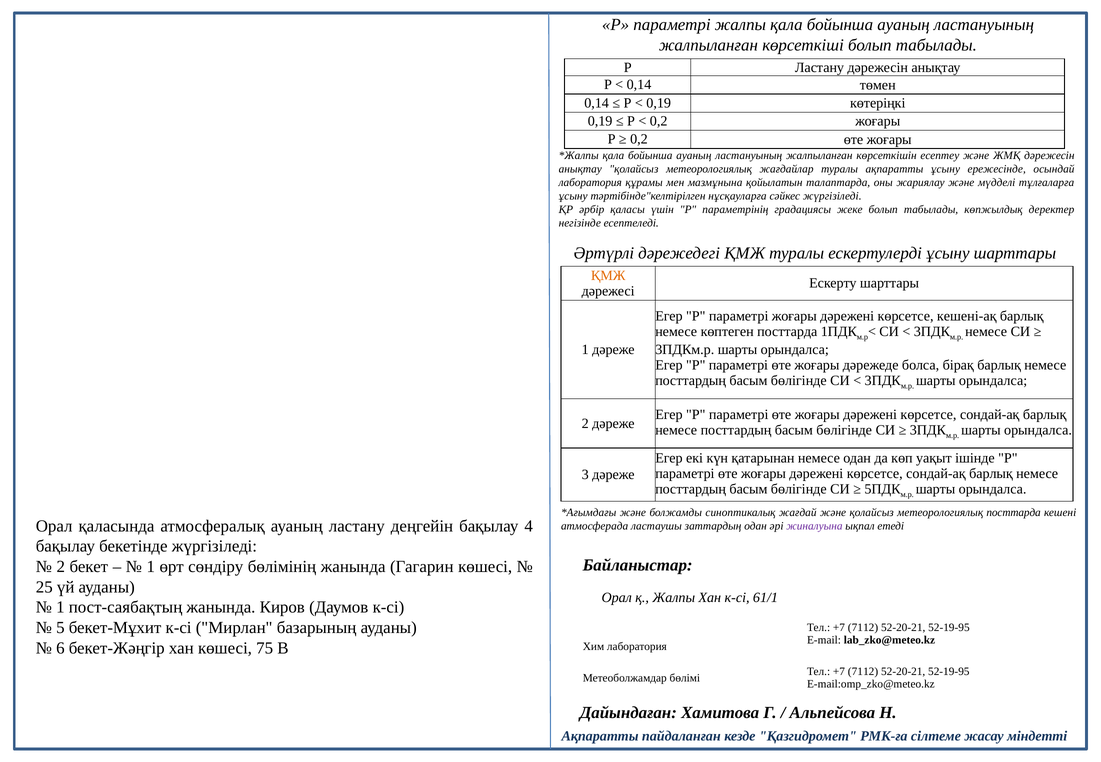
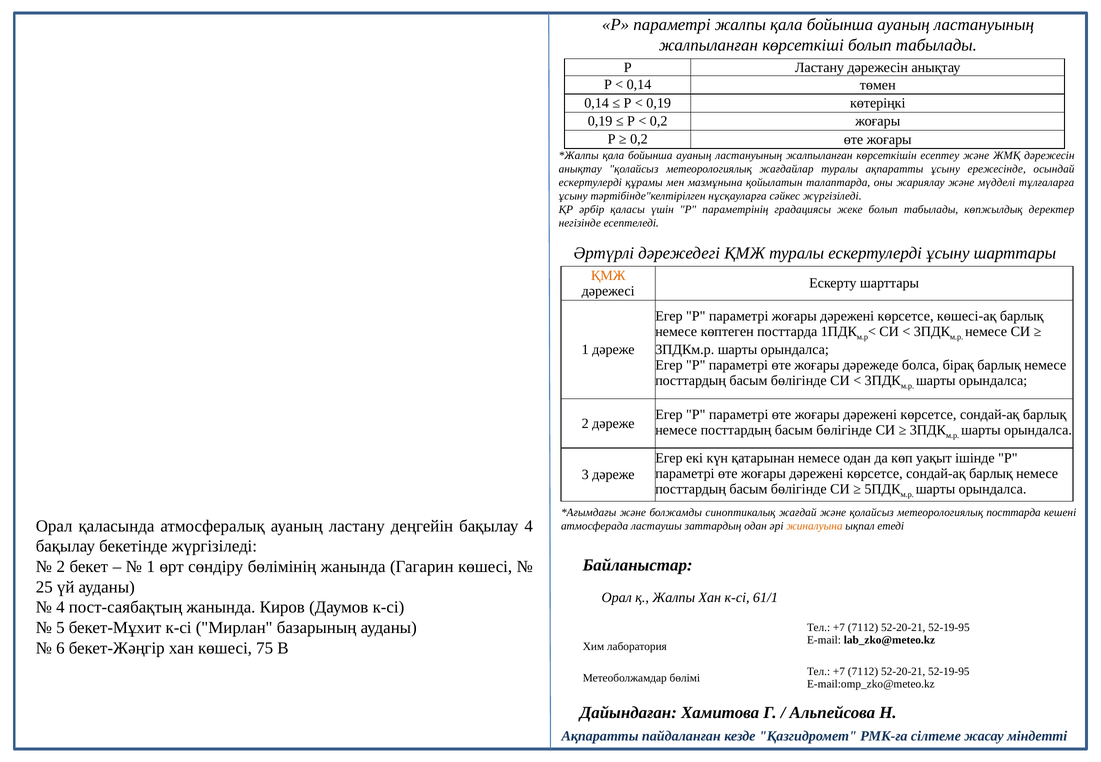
лаборатория at (590, 182): лаборатория -> ескертулерді
кешені-ақ: кешені-ақ -> көшесі-ақ
жиналуына colour: purple -> orange
1 at (60, 607): 1 -> 4
